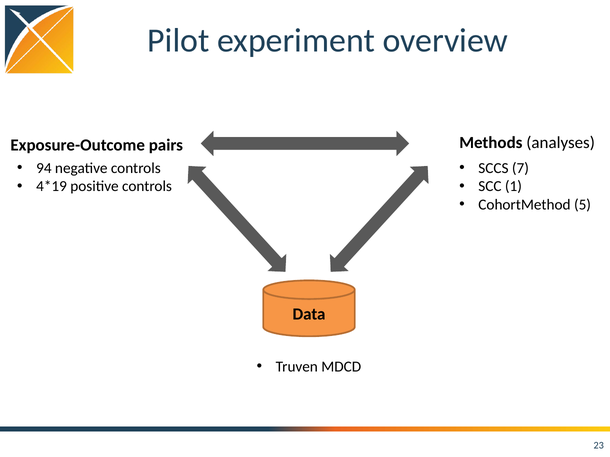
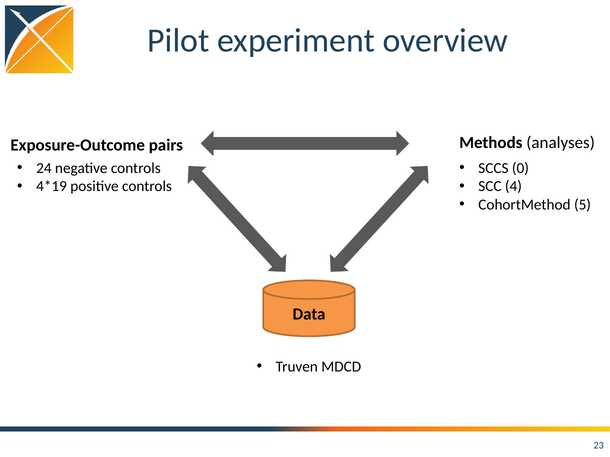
94: 94 -> 24
7: 7 -> 0
1: 1 -> 4
